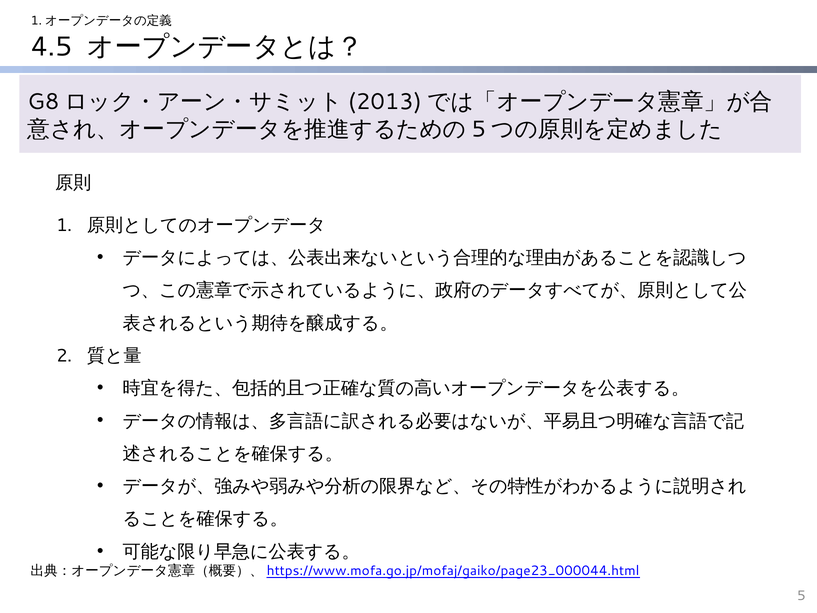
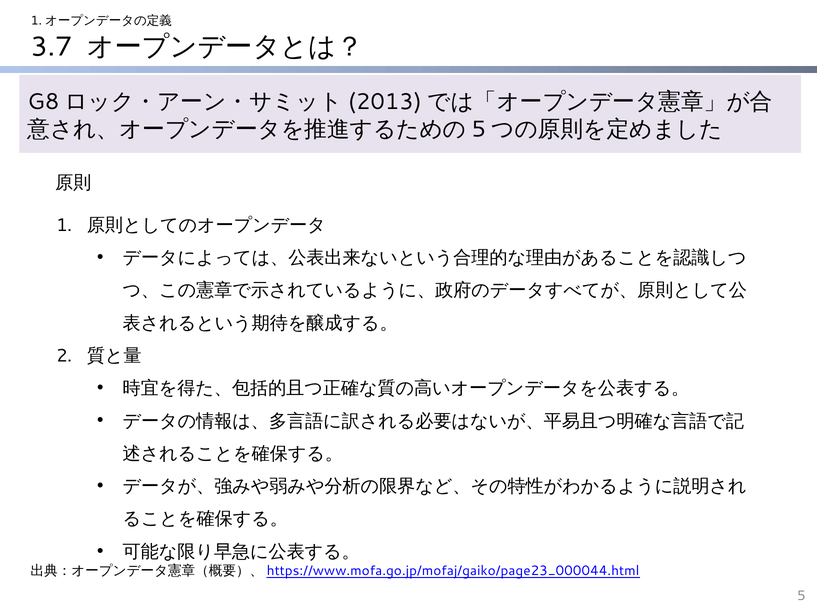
4.5: 4.5 -> 3.7
